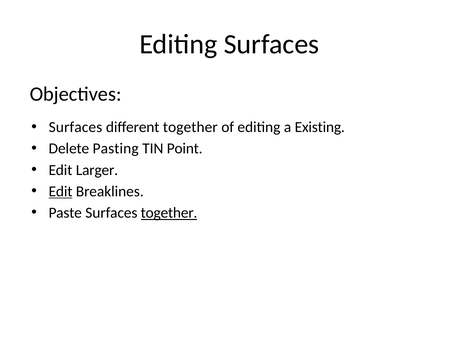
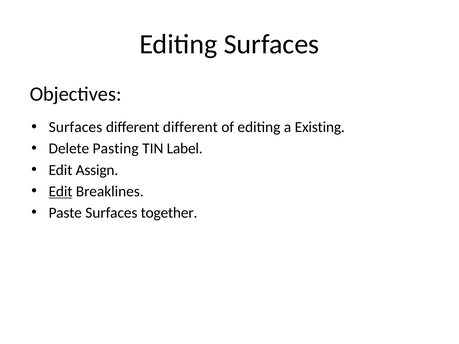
different together: together -> different
Point: Point -> Label
Larger: Larger -> Assign
together at (169, 213) underline: present -> none
